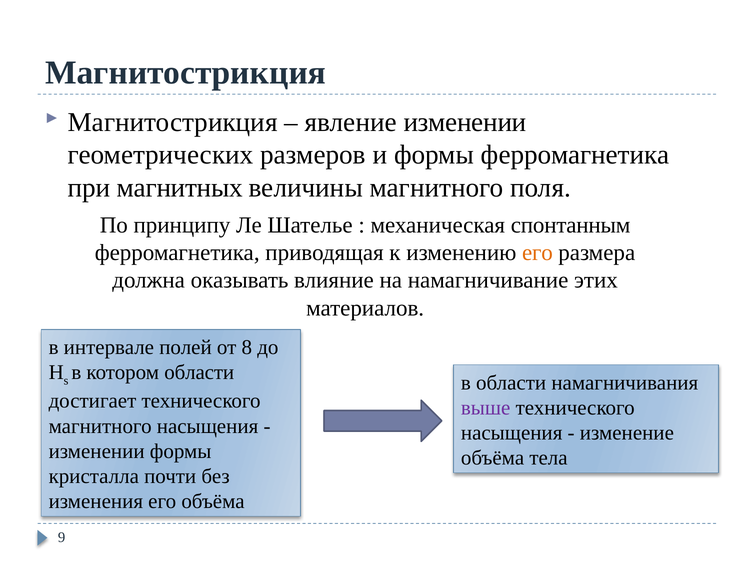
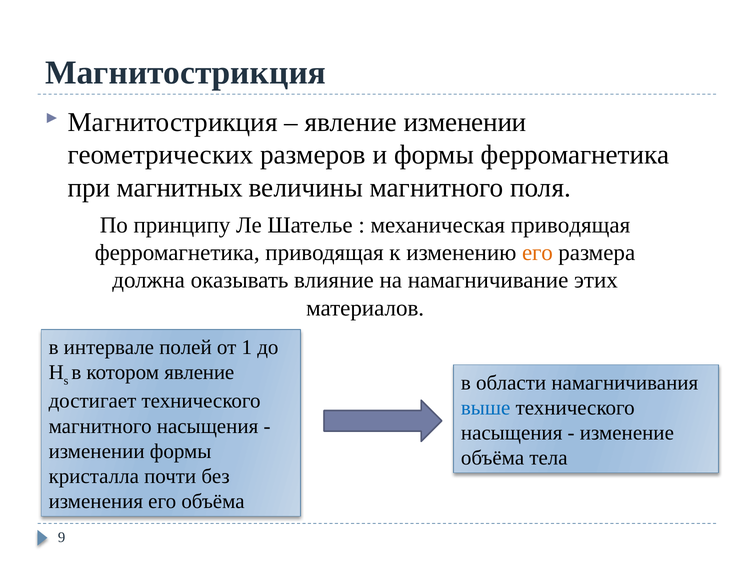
механическая спонтанным: спонтанным -> приводящая
8: 8 -> 1
котором области: области -> явление
выше colour: purple -> blue
